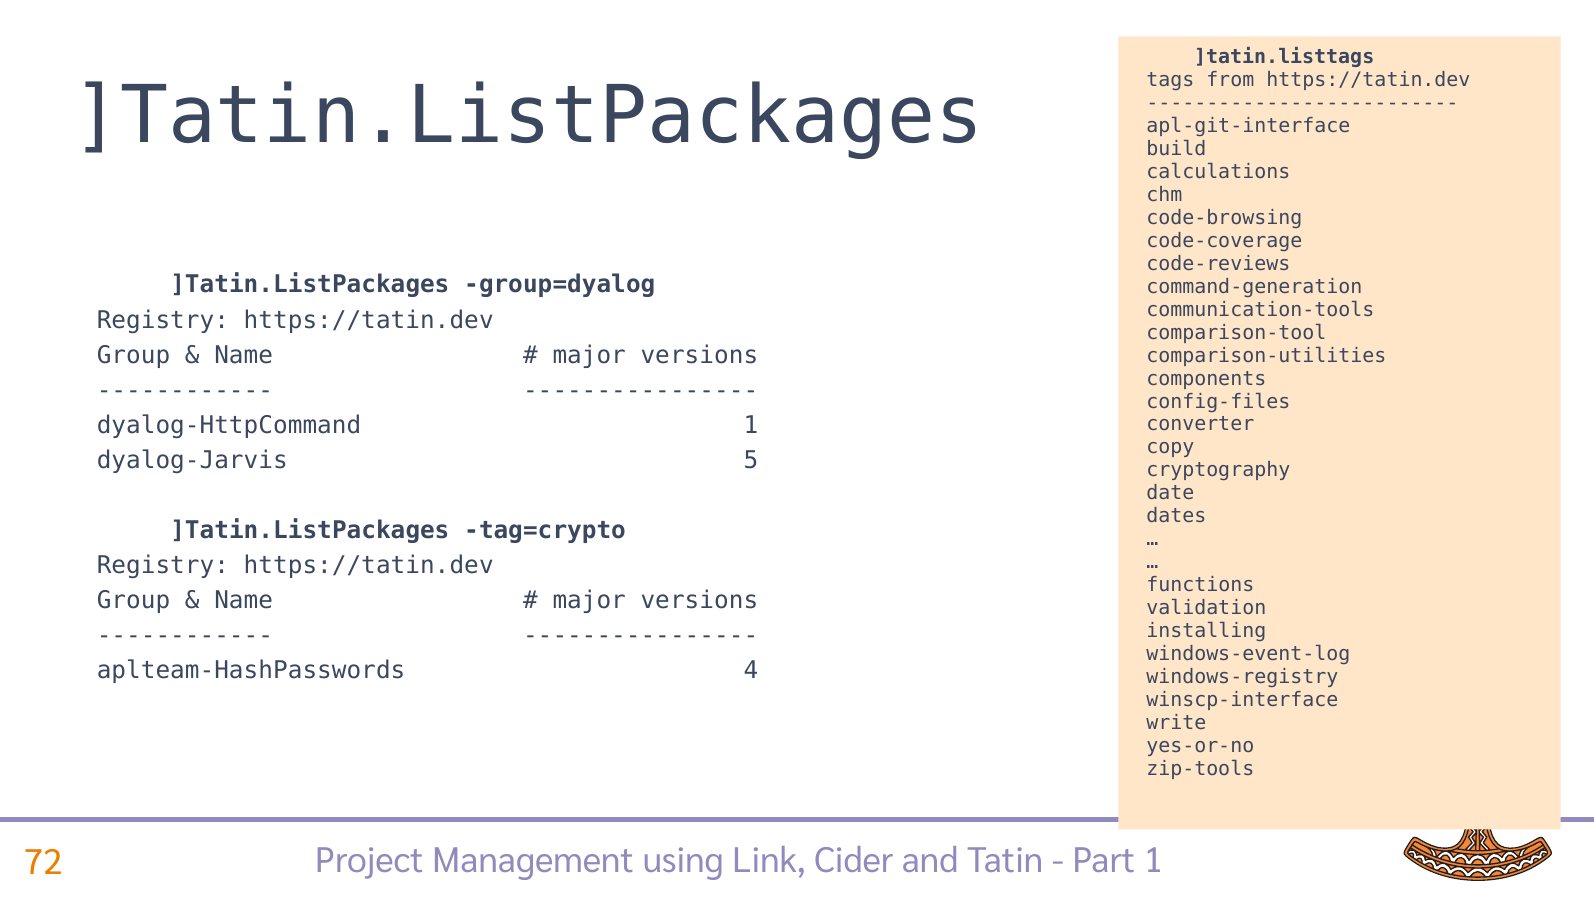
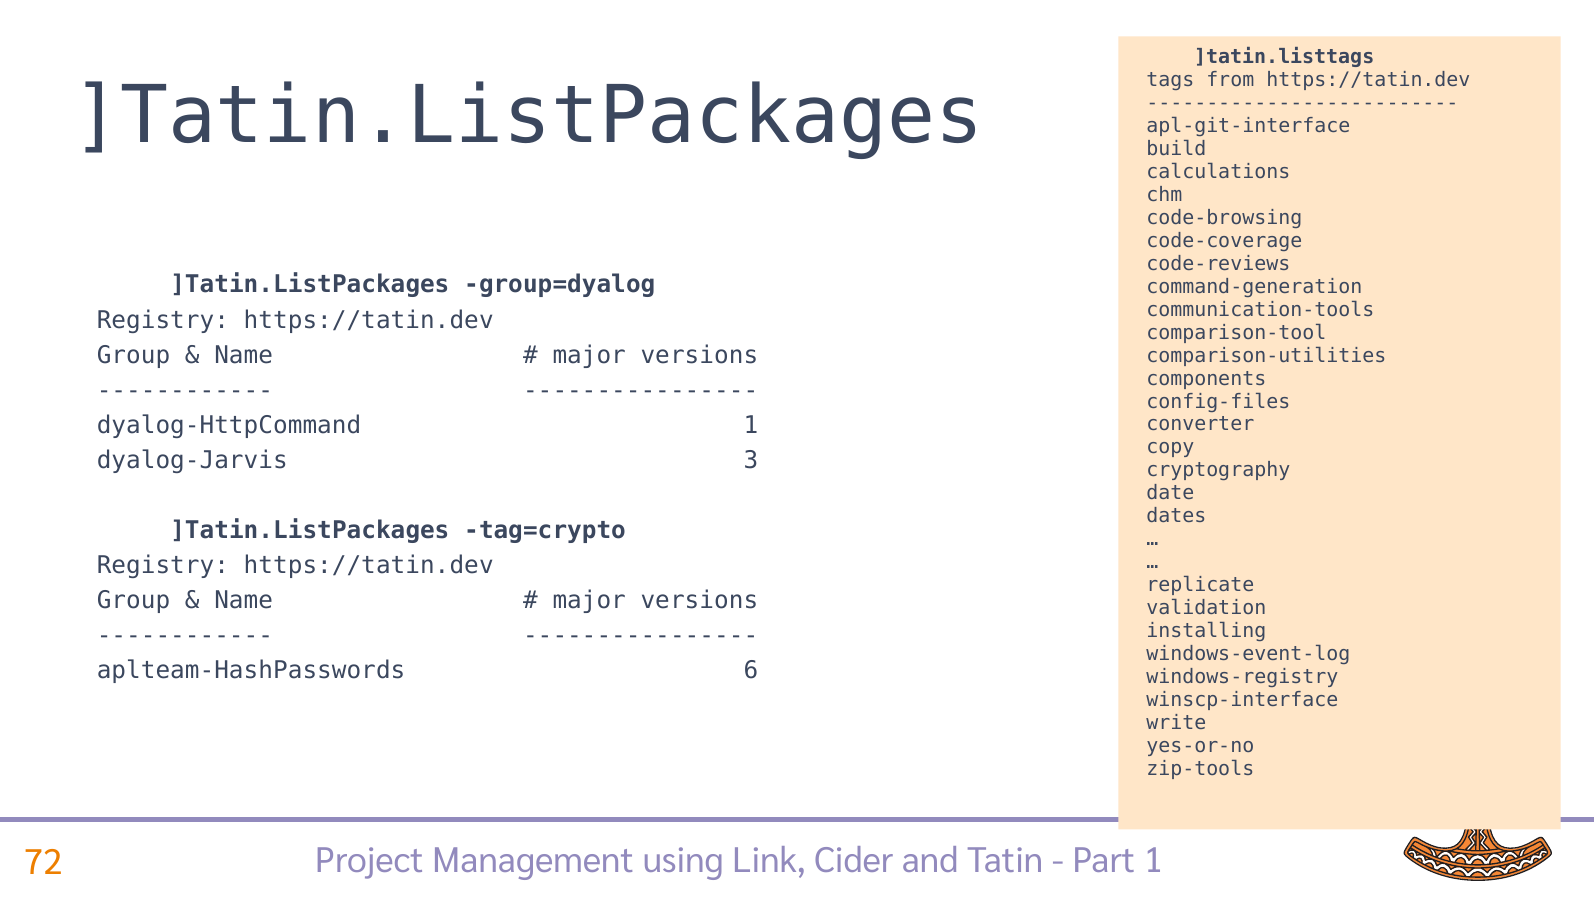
5: 5 -> 3
functions: functions -> replicate
4: 4 -> 6
